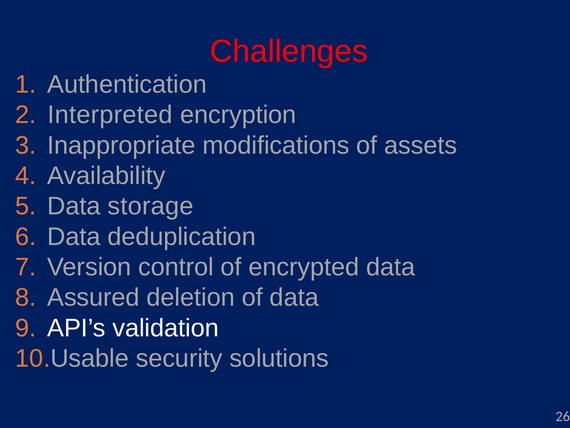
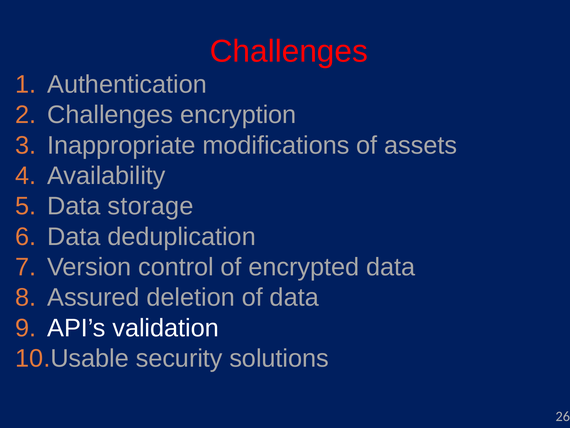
Interpreted at (110, 115): Interpreted -> Challenges
